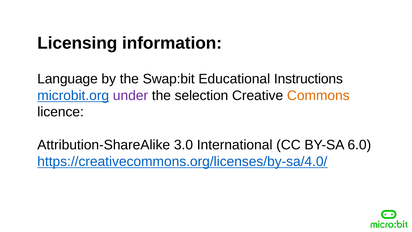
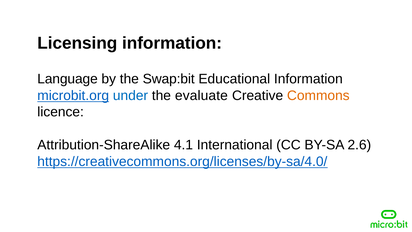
Educational Instructions: Instructions -> Information
under colour: purple -> blue
selection: selection -> evaluate
3.0: 3.0 -> 4.1
6.0: 6.0 -> 2.6
